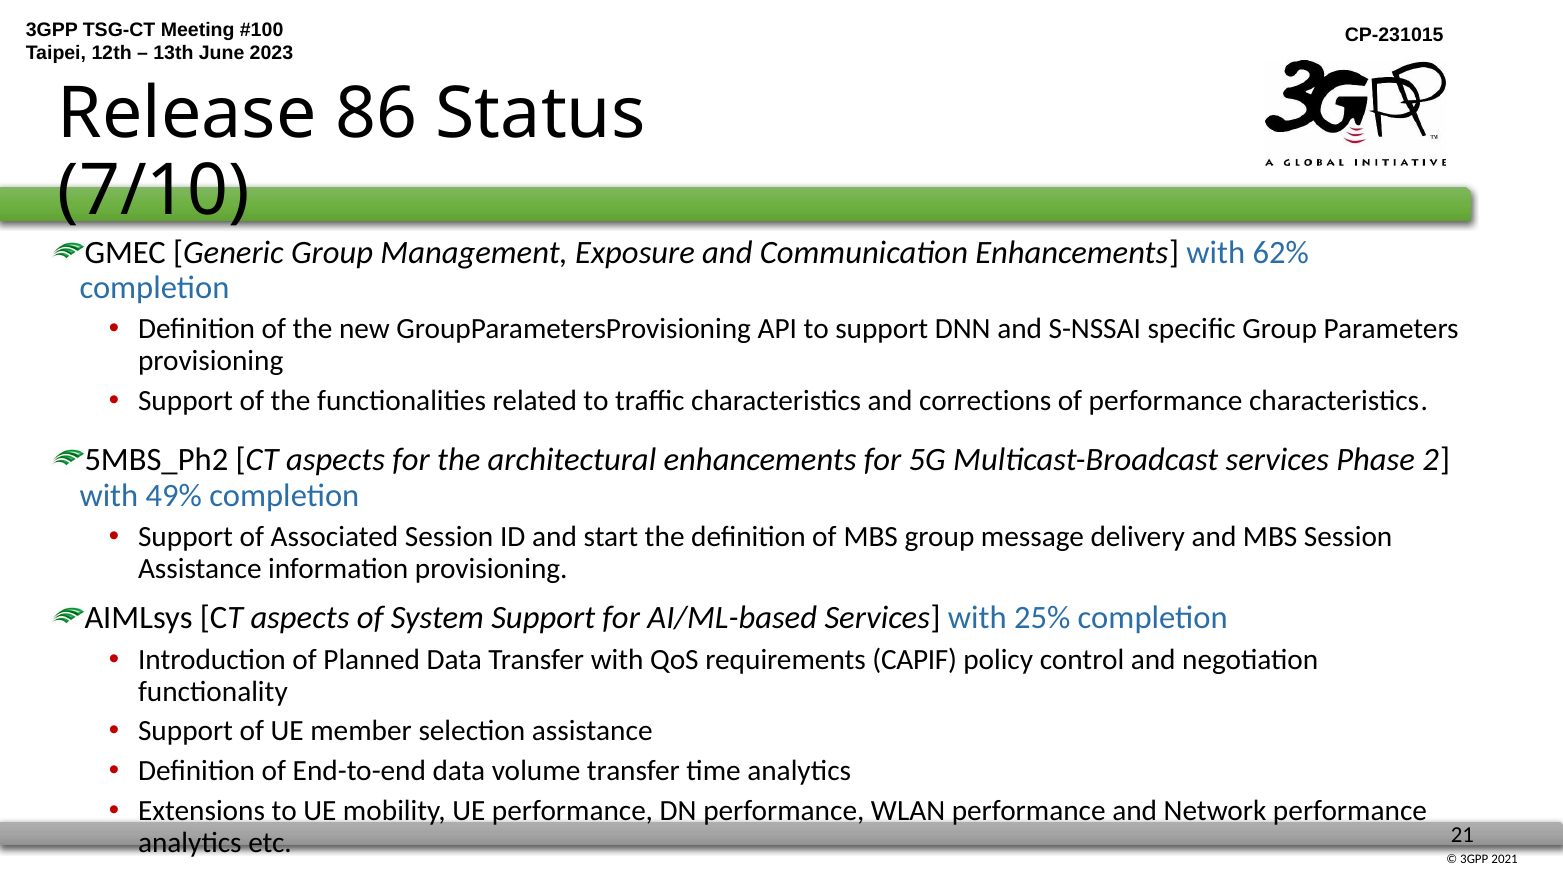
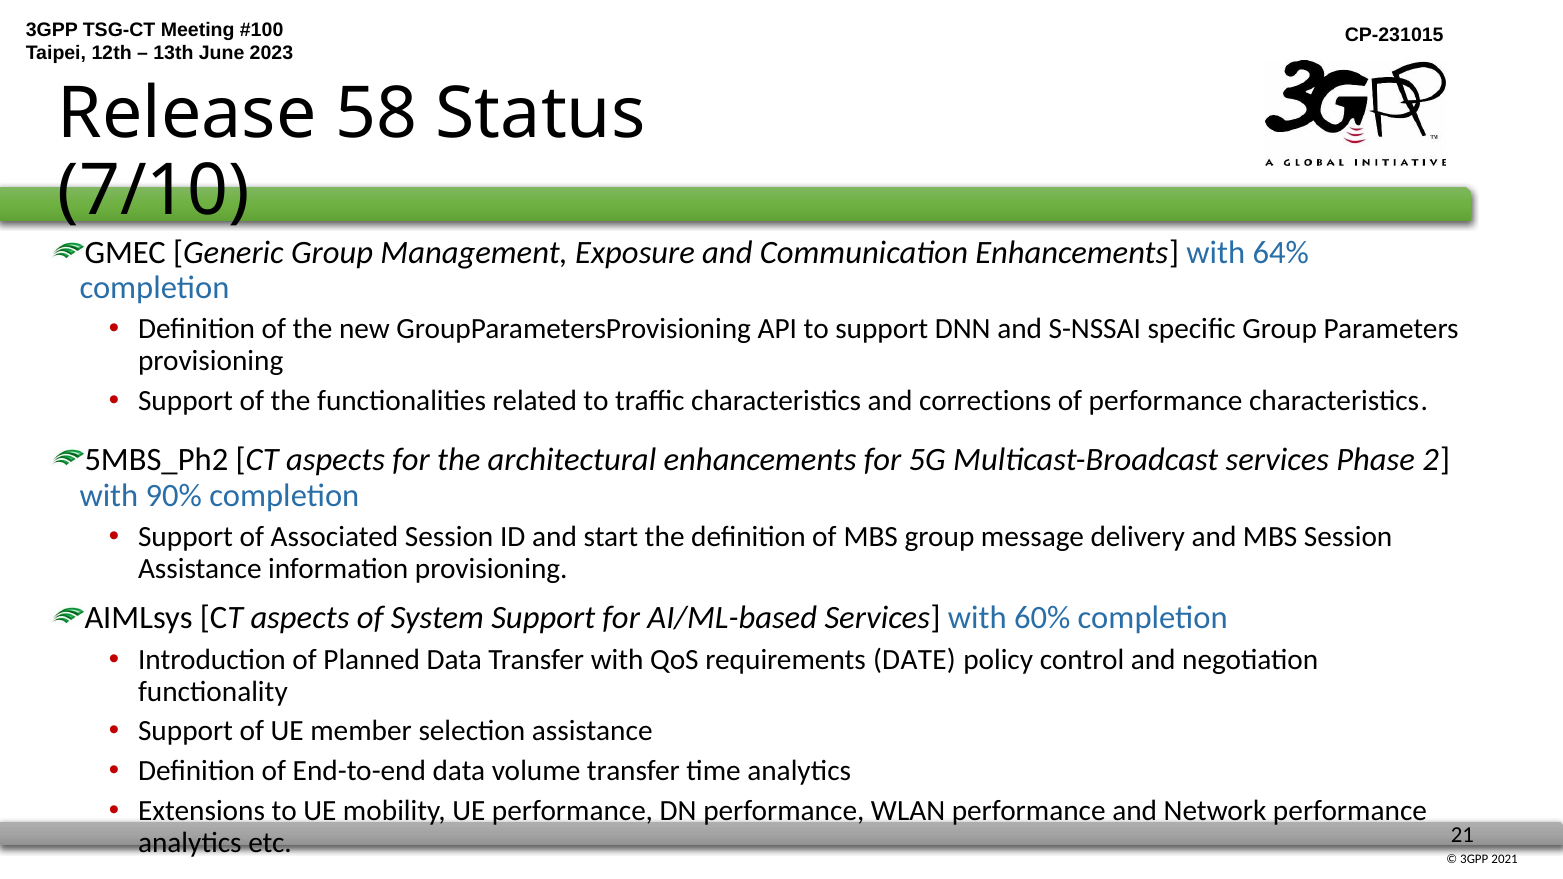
86: 86 -> 58
62%: 62% -> 64%
49%: 49% -> 90%
25%: 25% -> 60%
CAPIF: CAPIF -> DATE
